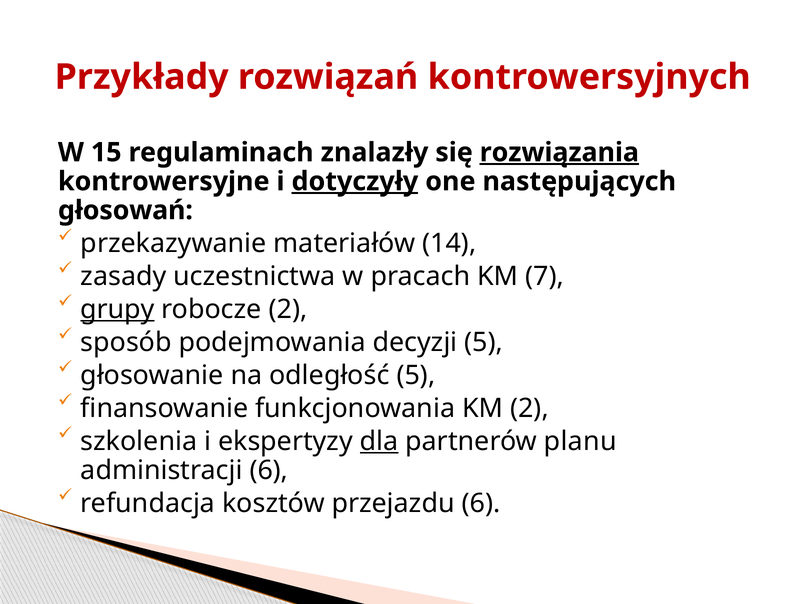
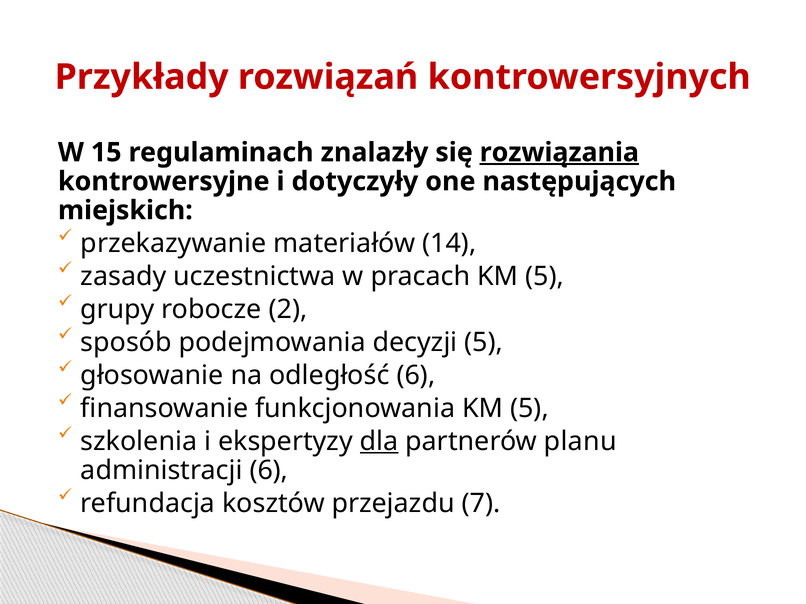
dotyczyły underline: present -> none
głosowań: głosowań -> miejskich
pracach KM 7: 7 -> 5
grupy underline: present -> none
odległość 5: 5 -> 6
funkcjonowania KM 2: 2 -> 5
przejazdu 6: 6 -> 7
